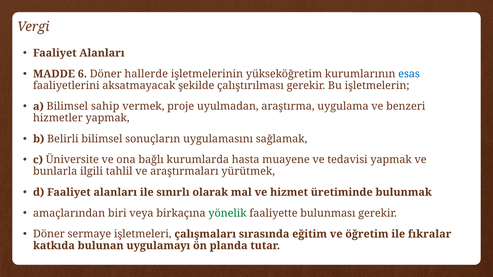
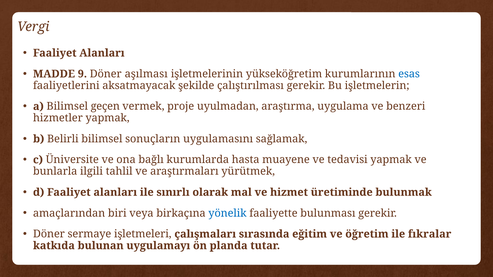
6: 6 -> 9
hallerde: hallerde -> aşılması
sahip: sahip -> geçen
yönelik colour: green -> blue
